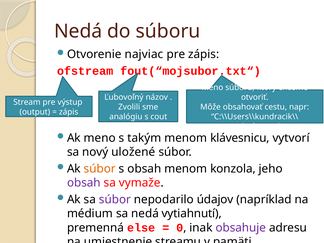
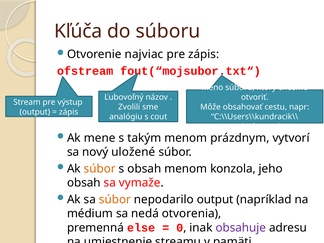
Nedá at (78, 31): Nedá -> Kľúča
Ak meno: meno -> mene
klávesnicu: klávesnicu -> prázdnym
obsah at (84, 183) colour: purple -> black
súbor at (115, 200) colour: purple -> orange
nepodarilo údajov: údajov -> output
vytiahnutí: vytiahnutí -> otvorenia
